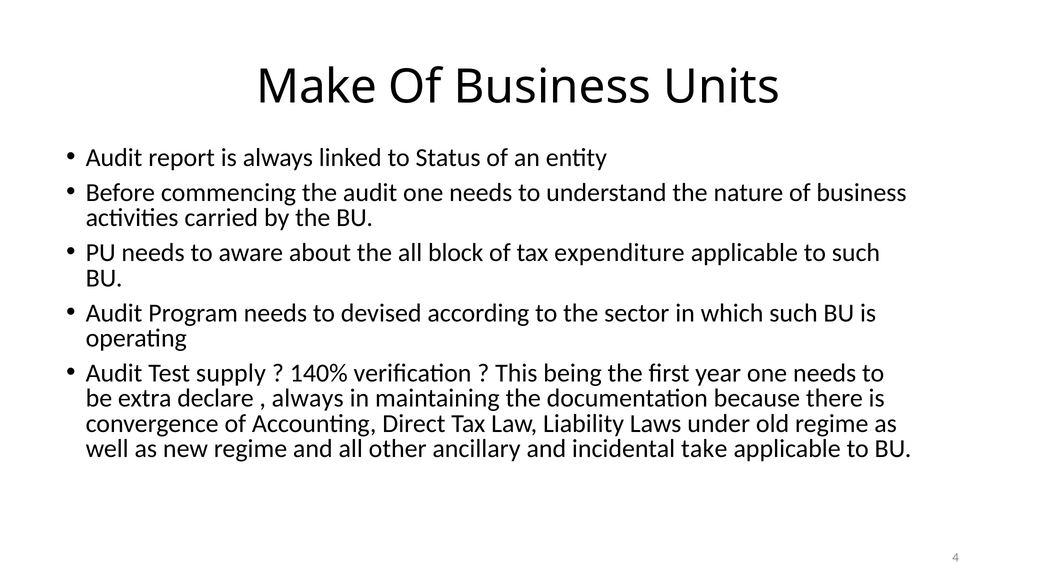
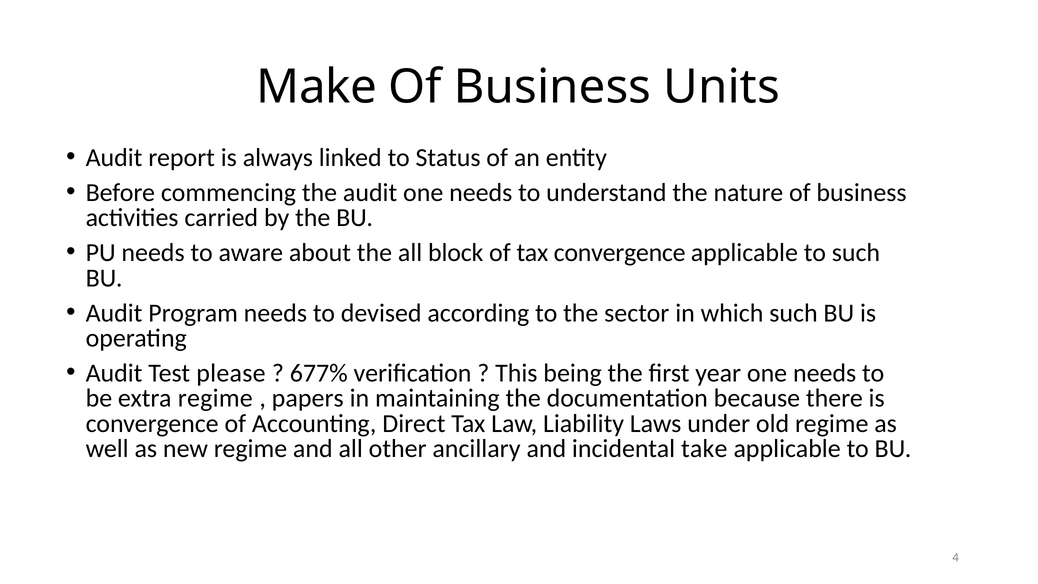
tax expenditure: expenditure -> convergence
supply: supply -> please
140%: 140% -> 677%
extra declare: declare -> regime
always at (308, 398): always -> papers
